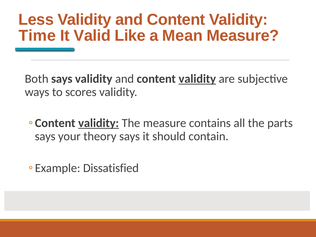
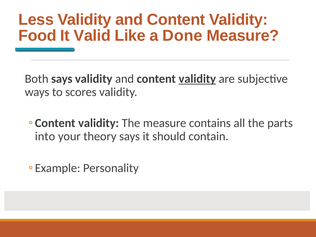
Time: Time -> Food
Mean: Mean -> Done
validity at (99, 123) underline: present -> none
says at (45, 136): says -> into
Dissatisfied: Dissatisfied -> Personality
